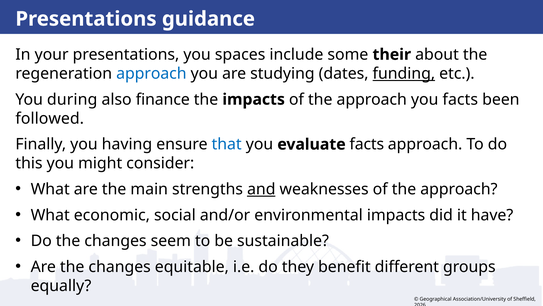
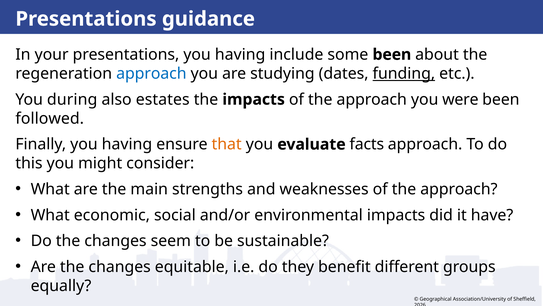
presentations you spaces: spaces -> having
some their: their -> been
finance: finance -> estates
you facts: facts -> were
that colour: blue -> orange
and underline: present -> none
